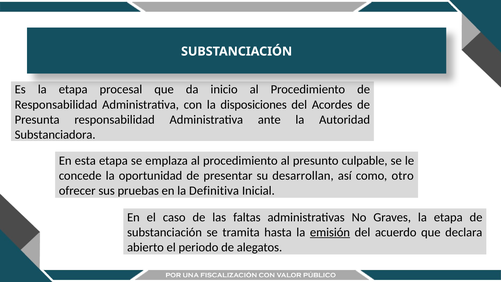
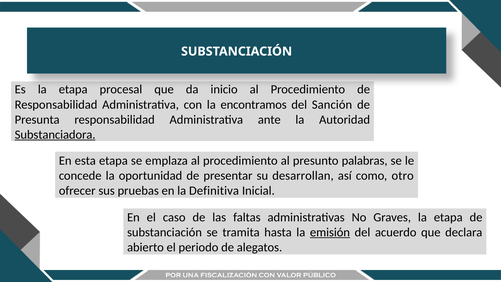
disposiciones: disposiciones -> encontramos
Acordes: Acordes -> Sanción
Substanciadora underline: none -> present
culpable: culpable -> palabras
